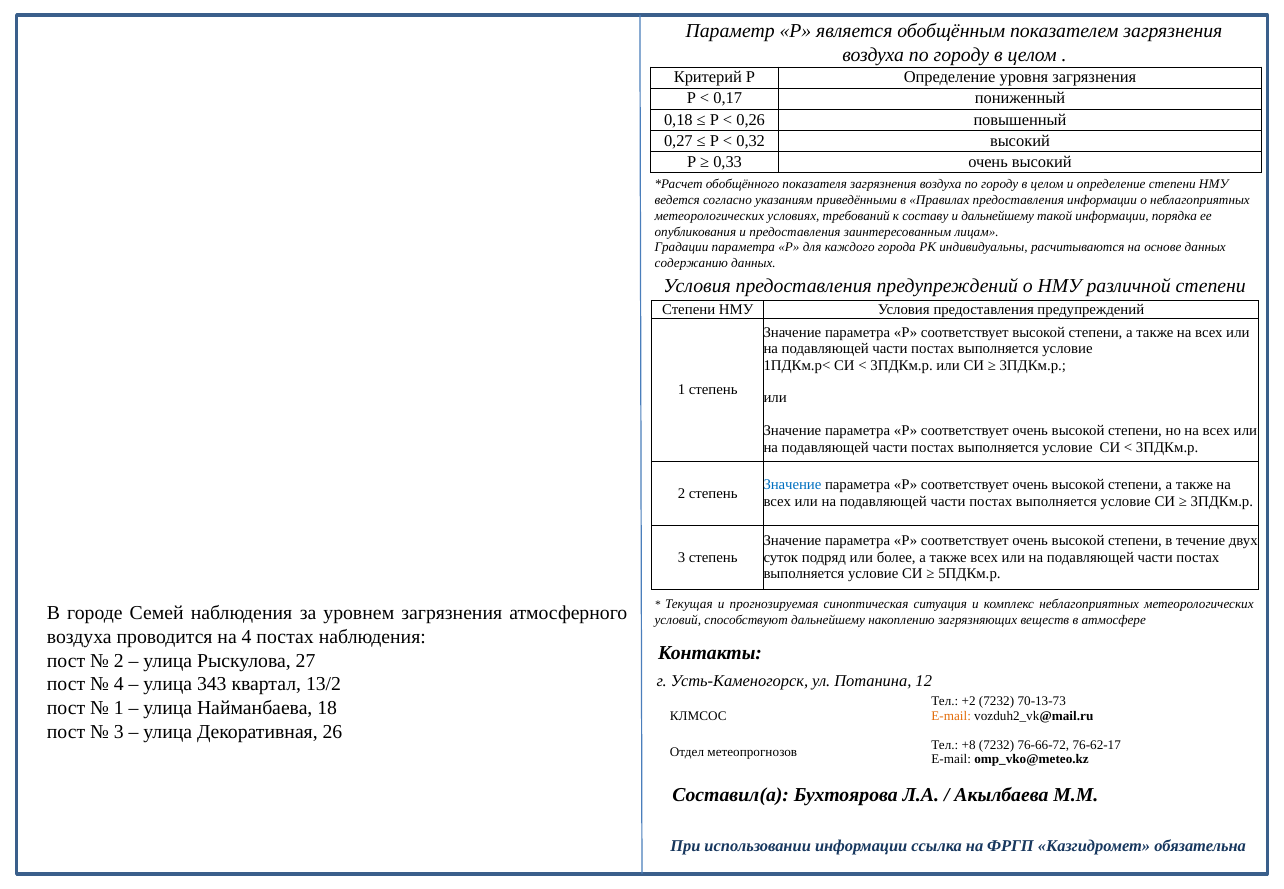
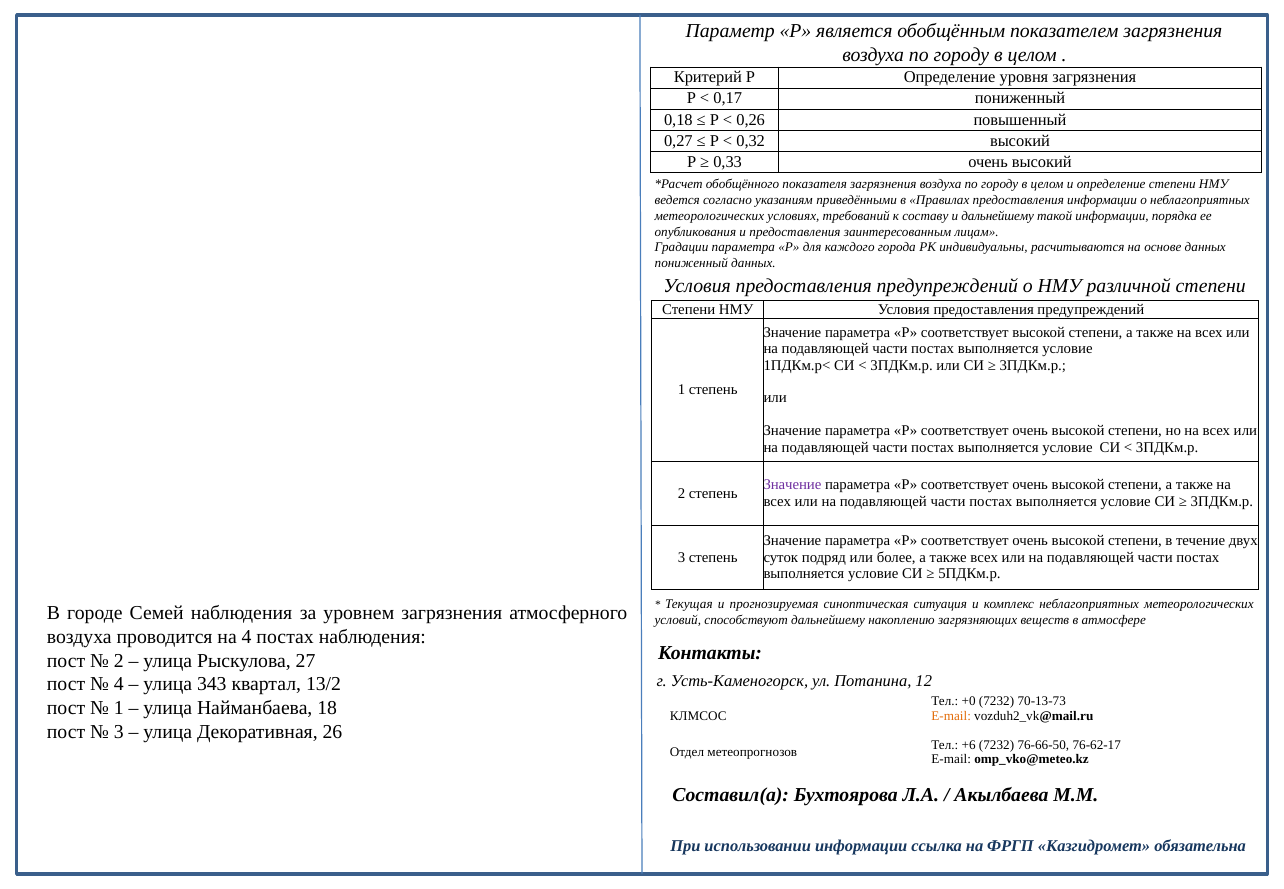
содержанию at (691, 263): содержанию -> пониженный
Значение at (792, 485) colour: blue -> purple
+2: +2 -> +0
+8: +8 -> +6
76-66-72: 76-66-72 -> 76-66-50
